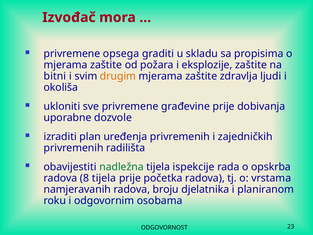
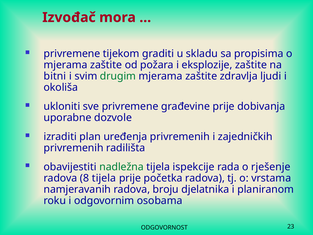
opsega: opsega -> tijekom
drugim colour: orange -> green
opskrba: opskrba -> rješenje
